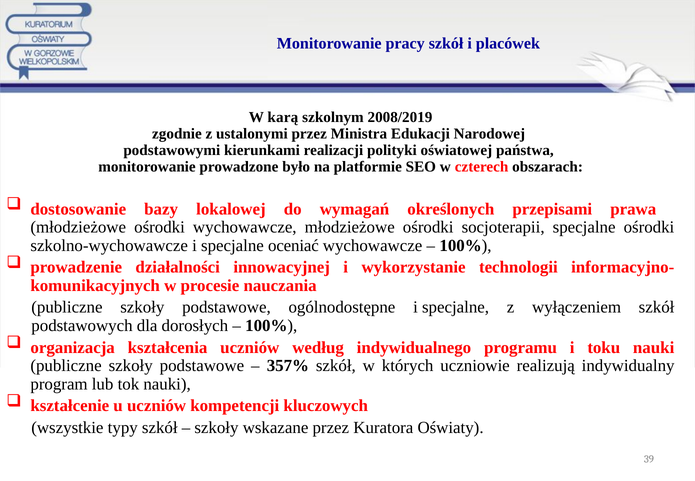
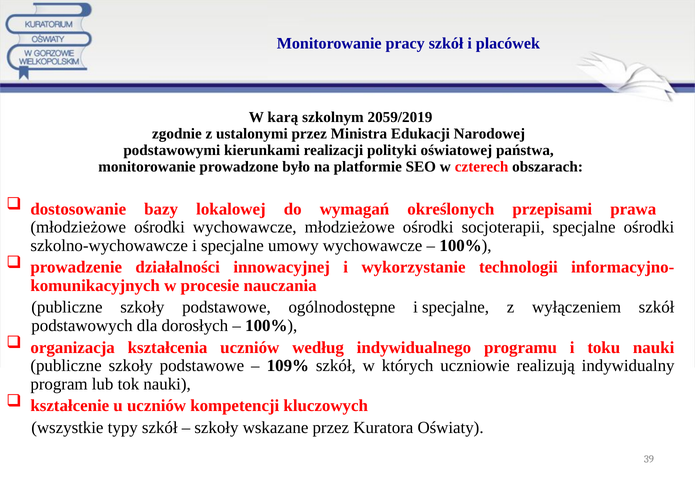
2008/2019: 2008/2019 -> 2059/2019
oceniać: oceniać -> umowy
357%: 357% -> 109%
